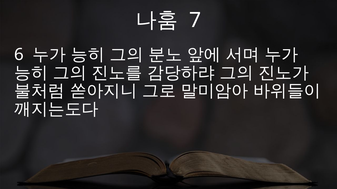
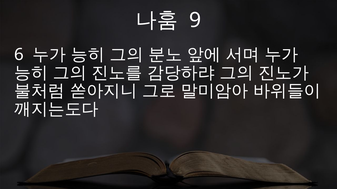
7: 7 -> 9
